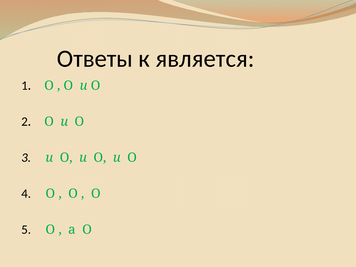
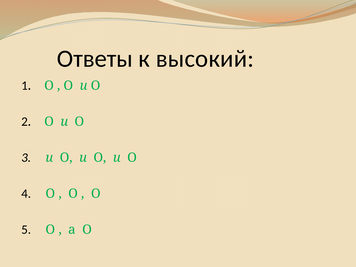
является: является -> высокий
